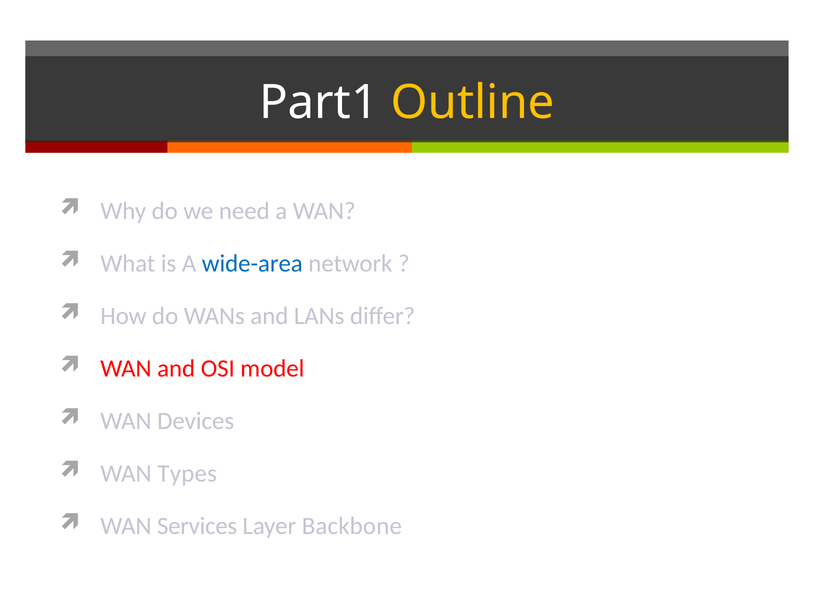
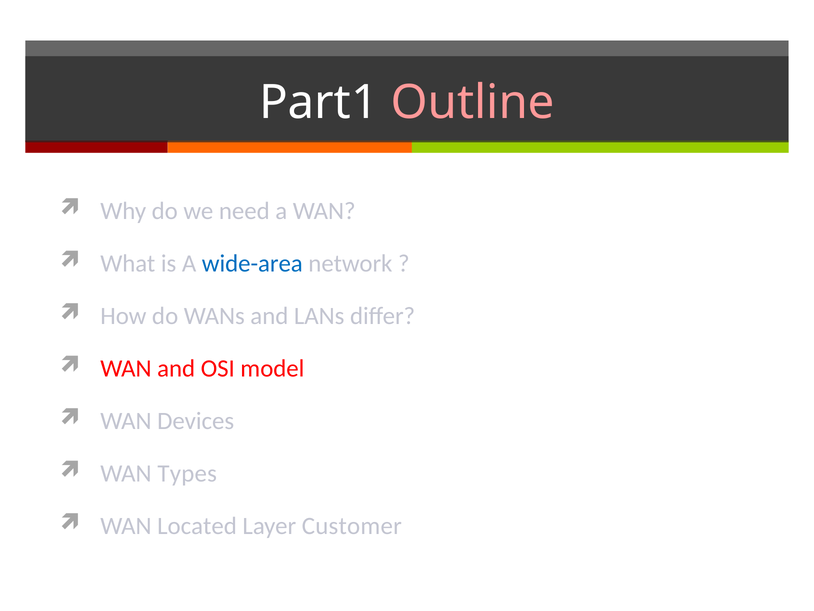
Outline colour: yellow -> pink
Services: Services -> Located
Backbone: Backbone -> Customer
